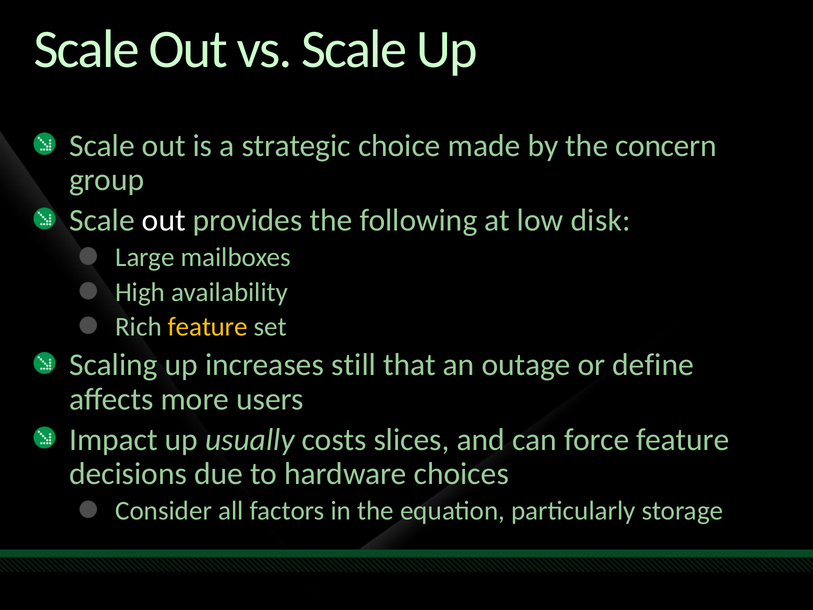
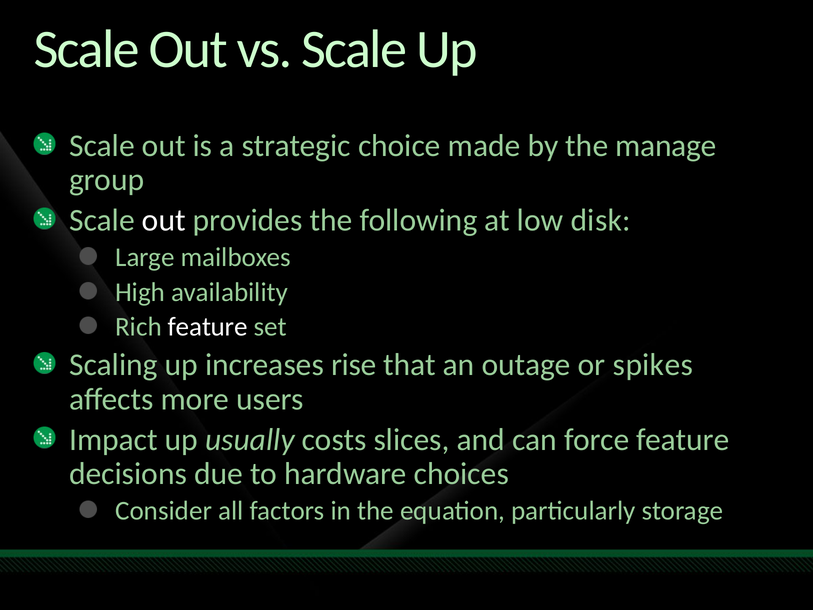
concern: concern -> manage
feature at (208, 327) colour: yellow -> white
still: still -> rise
define: define -> spikes
